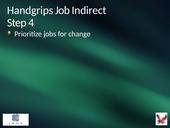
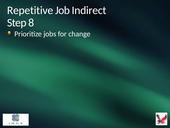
Handgrips: Handgrips -> Repetitive
4: 4 -> 8
